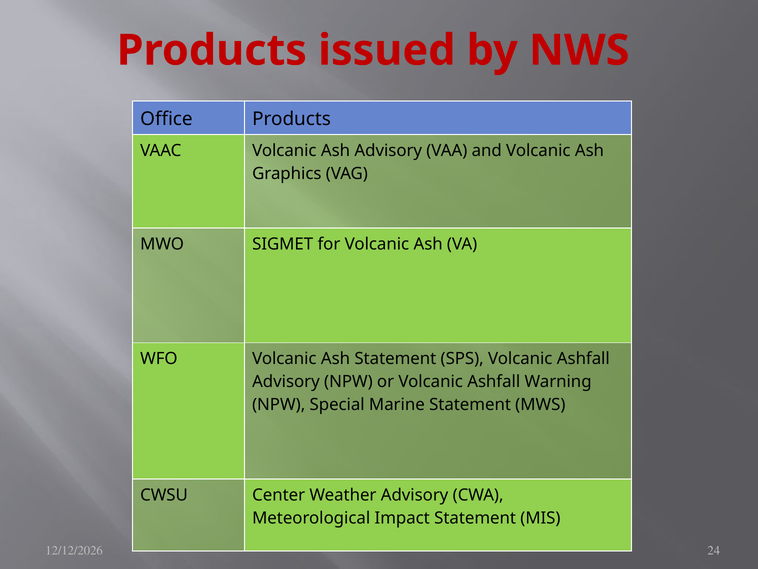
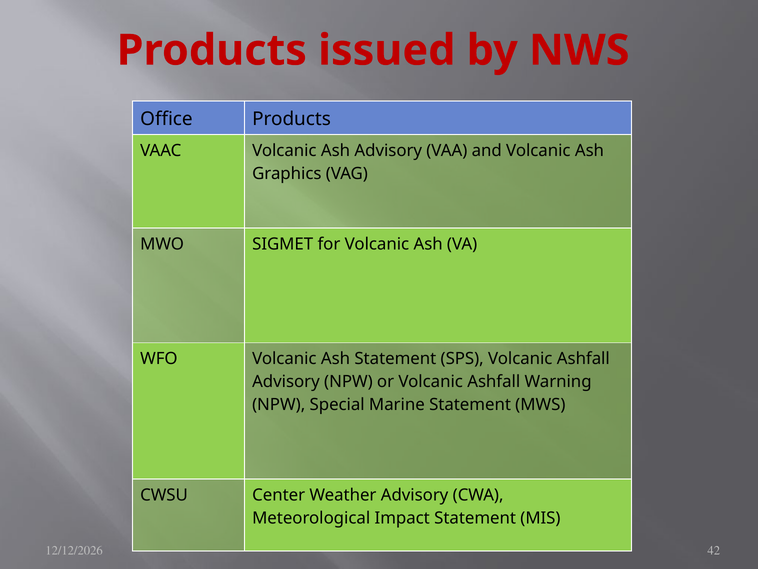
24: 24 -> 42
